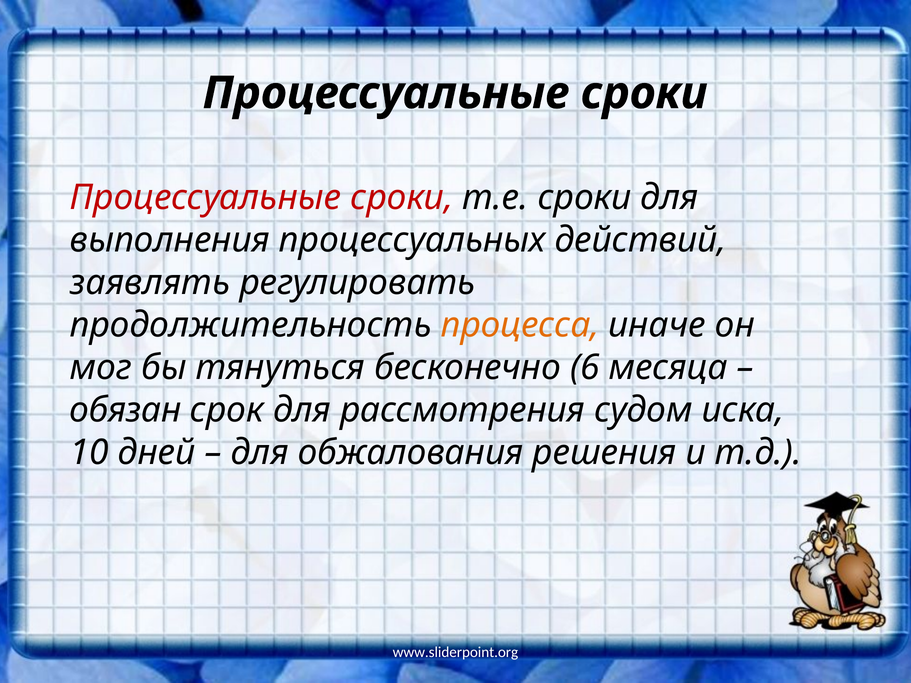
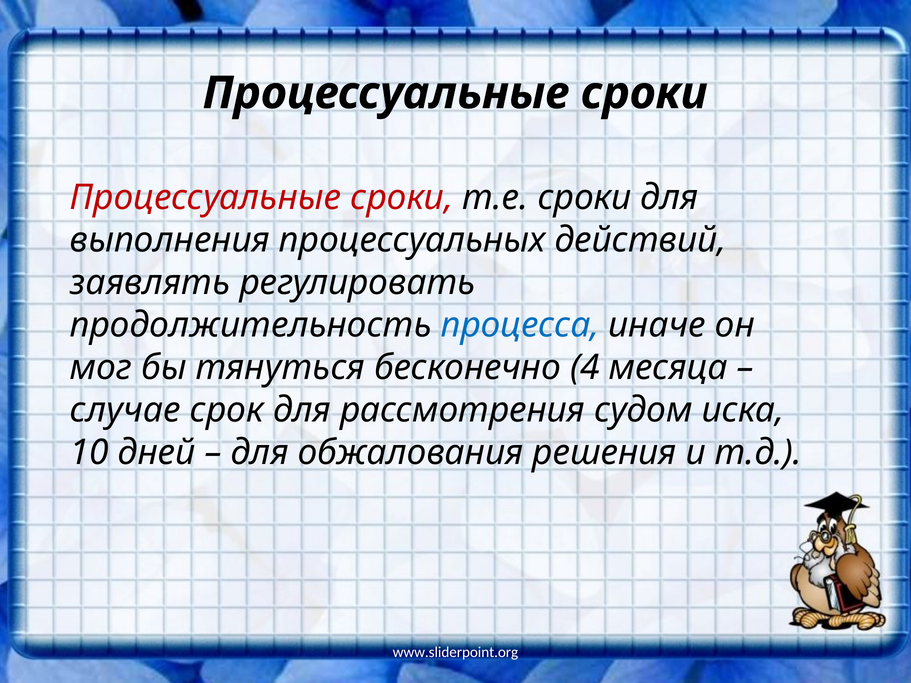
процесса colour: orange -> blue
6: 6 -> 4
обязан: обязан -> случае
